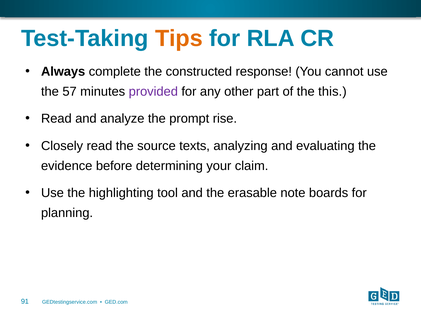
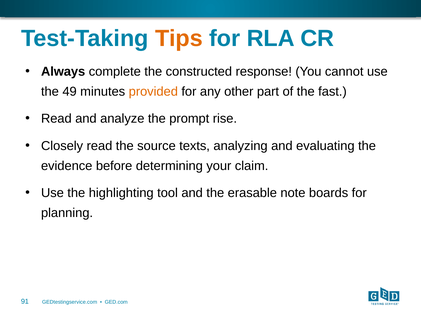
57: 57 -> 49
provided colour: purple -> orange
this: this -> fast
